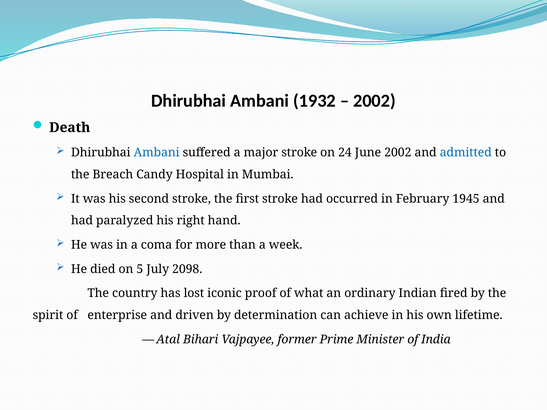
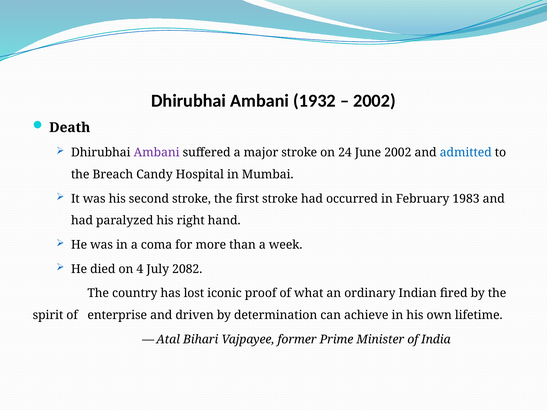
Ambani at (157, 153) colour: blue -> purple
1945: 1945 -> 1983
5: 5 -> 4
2098: 2098 -> 2082
